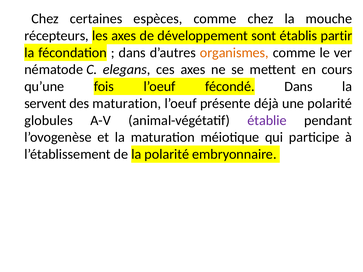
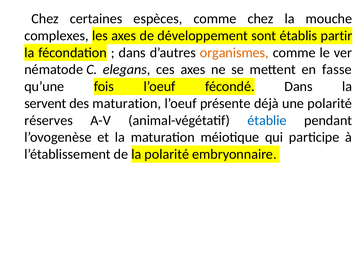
récepteurs: récepteurs -> complexes
cours: cours -> fasse
globules: globules -> réserves
établie colour: purple -> blue
